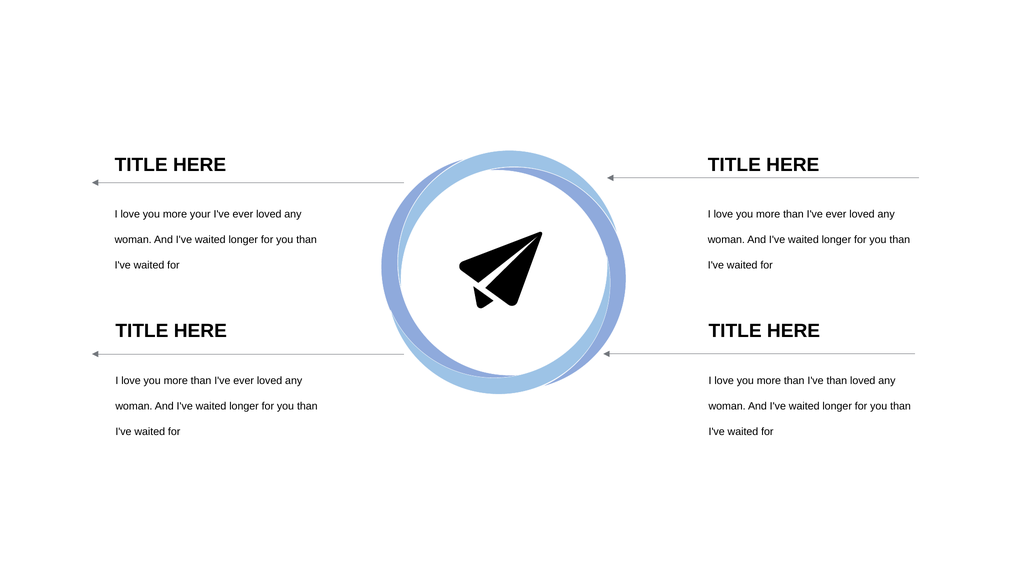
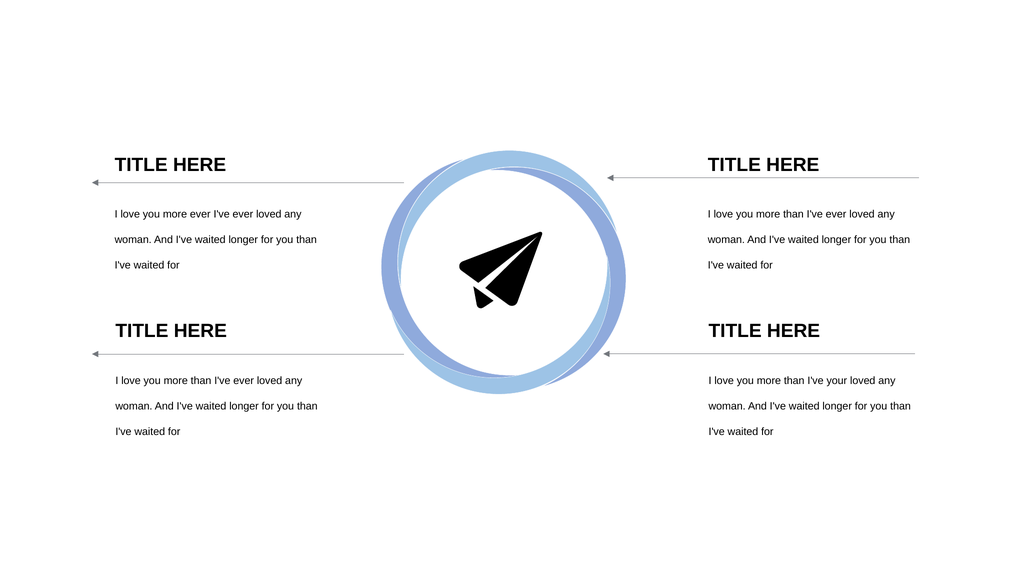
more your: your -> ever
I've than: than -> your
